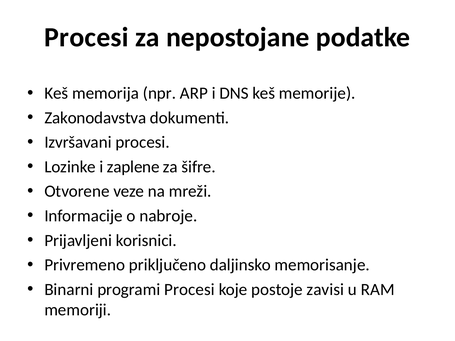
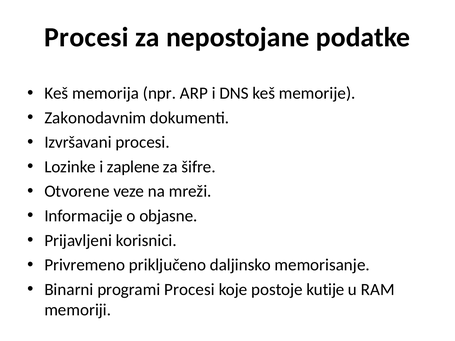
Zakonodavstva: Zakonodavstva -> Zakonodavnim
nabroje: nabroje -> objasne
zavisi: zavisi -> kutije
